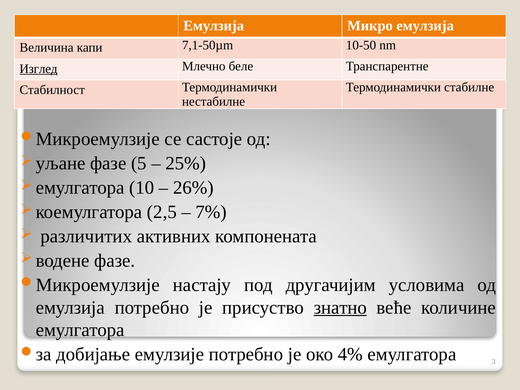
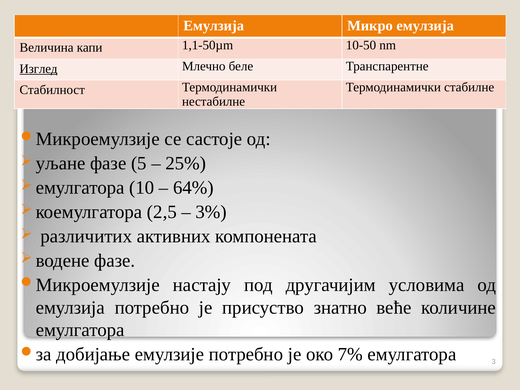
7,1-50µm: 7,1-50µm -> 1,1-50µm
26%: 26% -> 64%
7%: 7% -> 3%
знатно underline: present -> none
4%: 4% -> 7%
